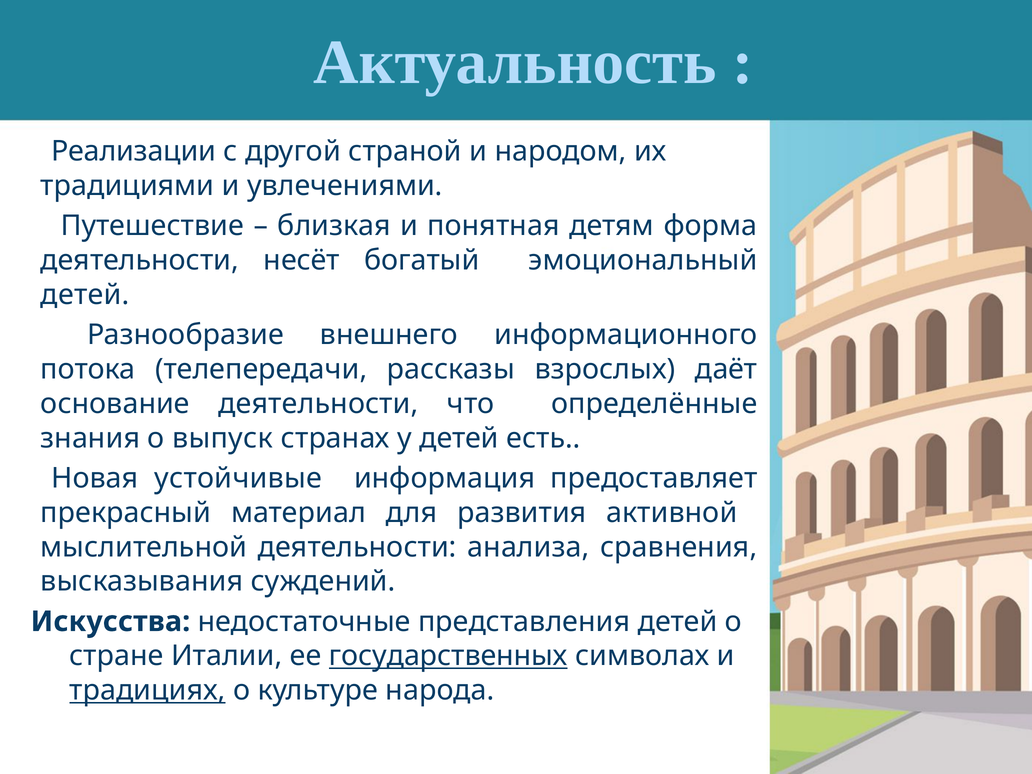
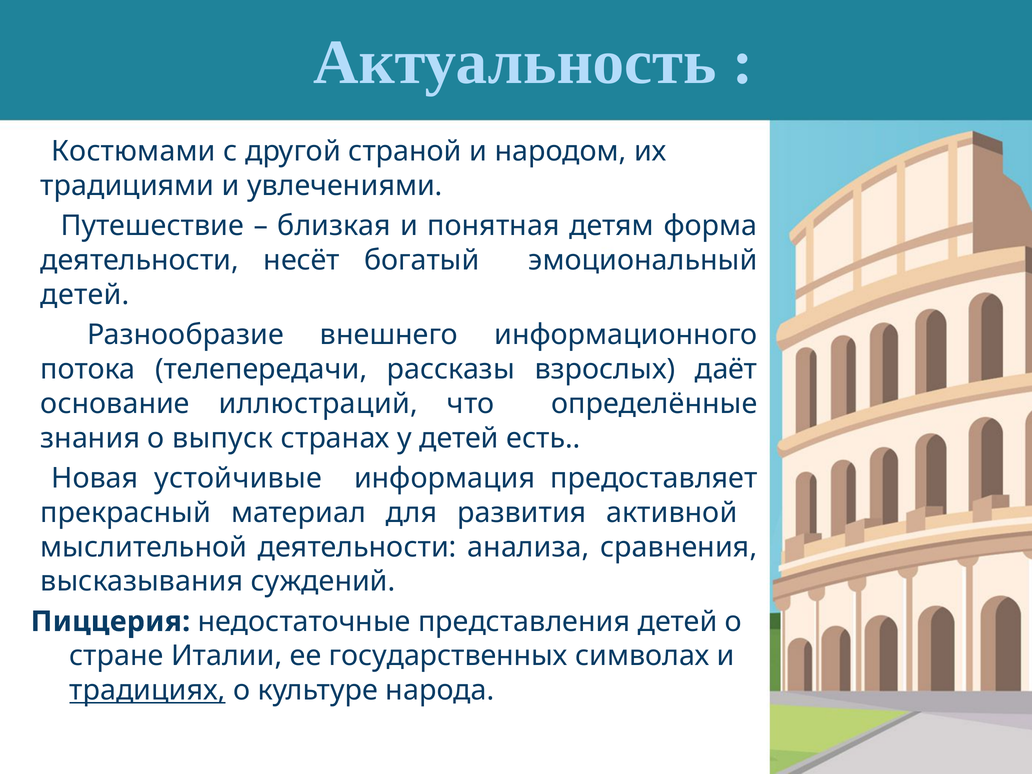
Реализации: Реализации -> Костюмами
основание деятельности: деятельности -> иллюстраций
Искусства: Искусства -> Пиццерия
государственных underline: present -> none
